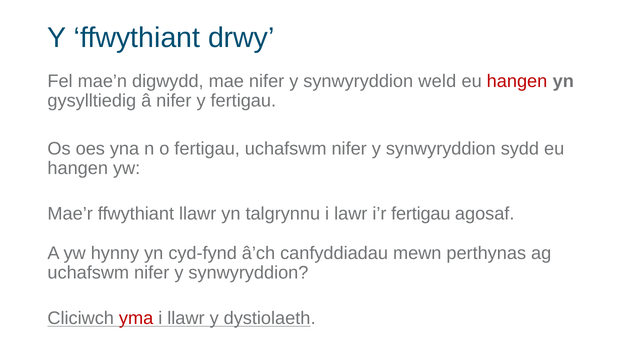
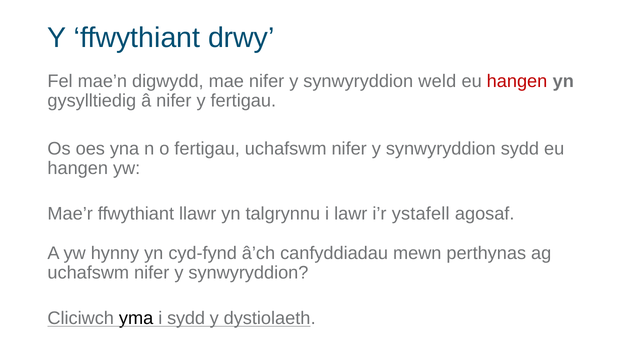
i’r fertigau: fertigau -> ystafell
yma colour: red -> black
i llawr: llawr -> sydd
